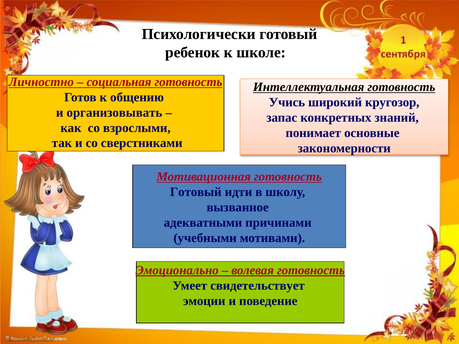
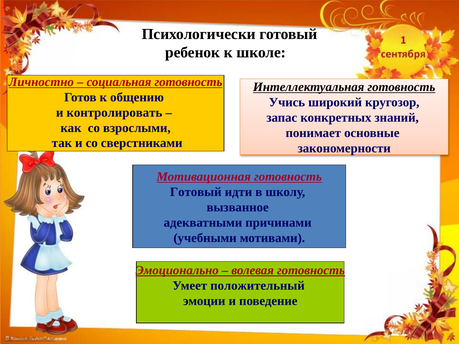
организовывать: организовывать -> контролировать
свидетельствует: свидетельствует -> положительный
